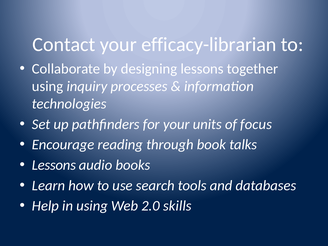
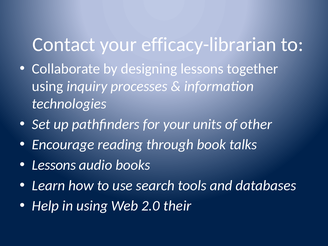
focus: focus -> other
skills: skills -> their
